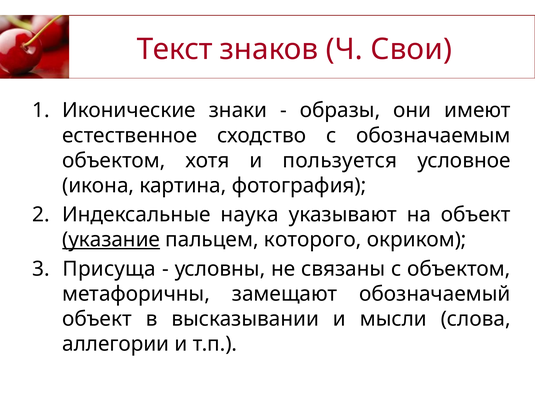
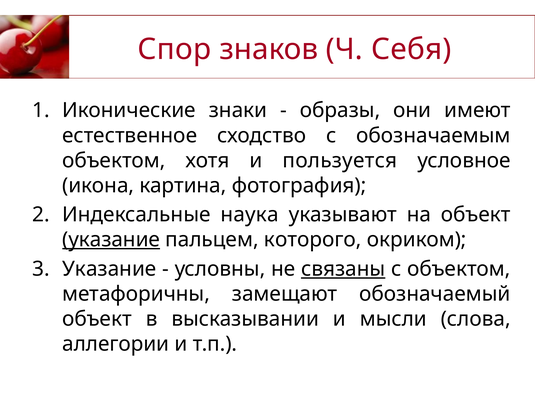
Текст: Текст -> Спор
Свои: Свои -> Себя
Присуща at (109, 268): Присуща -> Указание
связаны underline: none -> present
